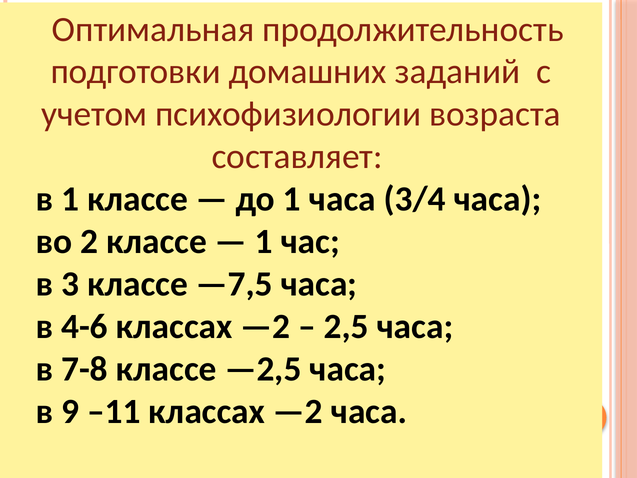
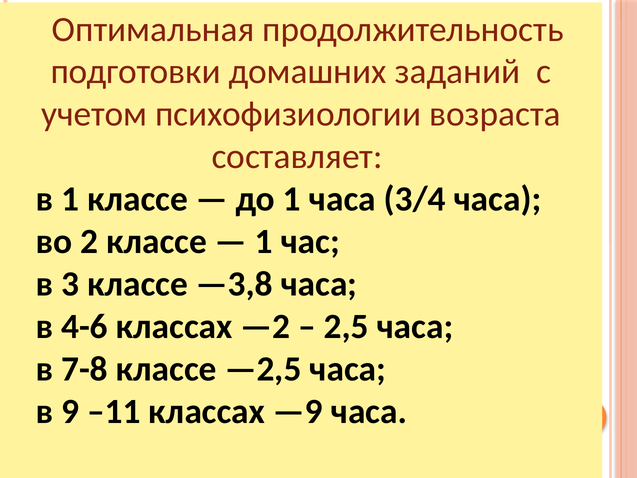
—7,5: —7,5 -> —3,8
–11 классах —2: —2 -> —9
